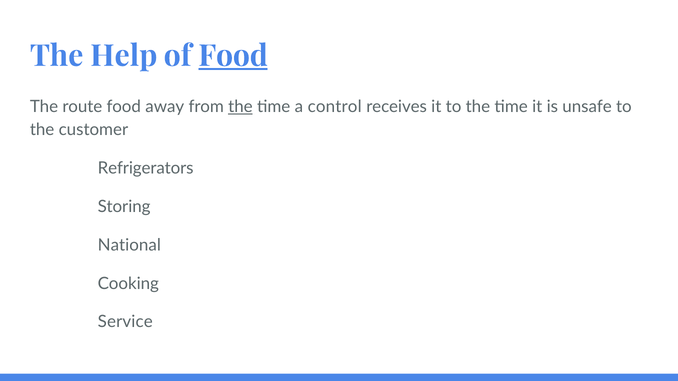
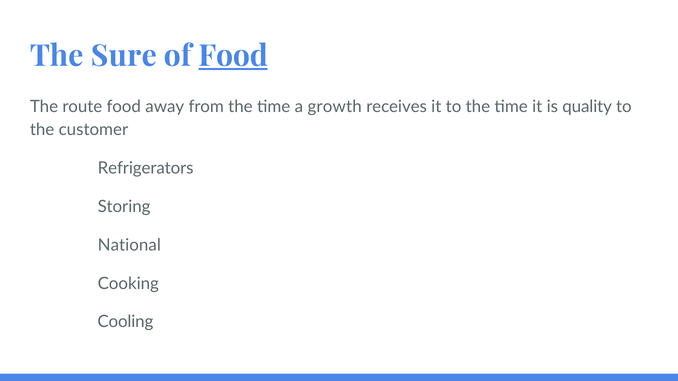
Help: Help -> Sure
the at (240, 107) underline: present -> none
control: control -> growth
unsafe: unsafe -> quality
Service: Service -> Cooling
